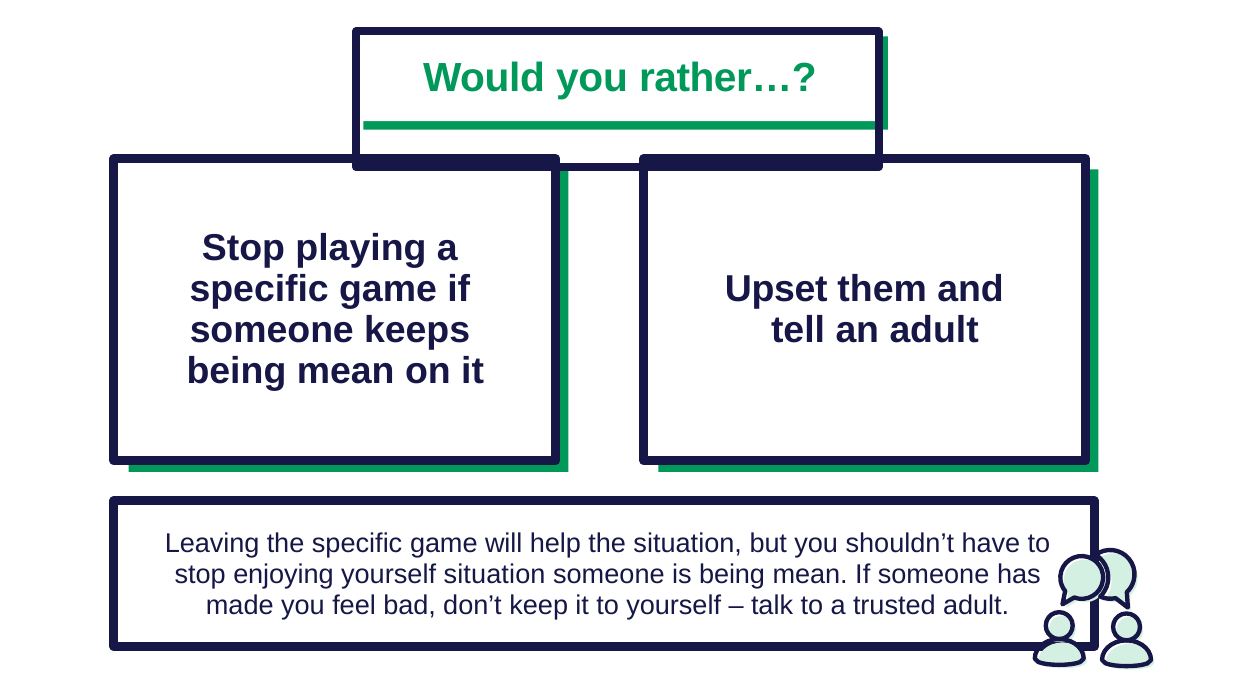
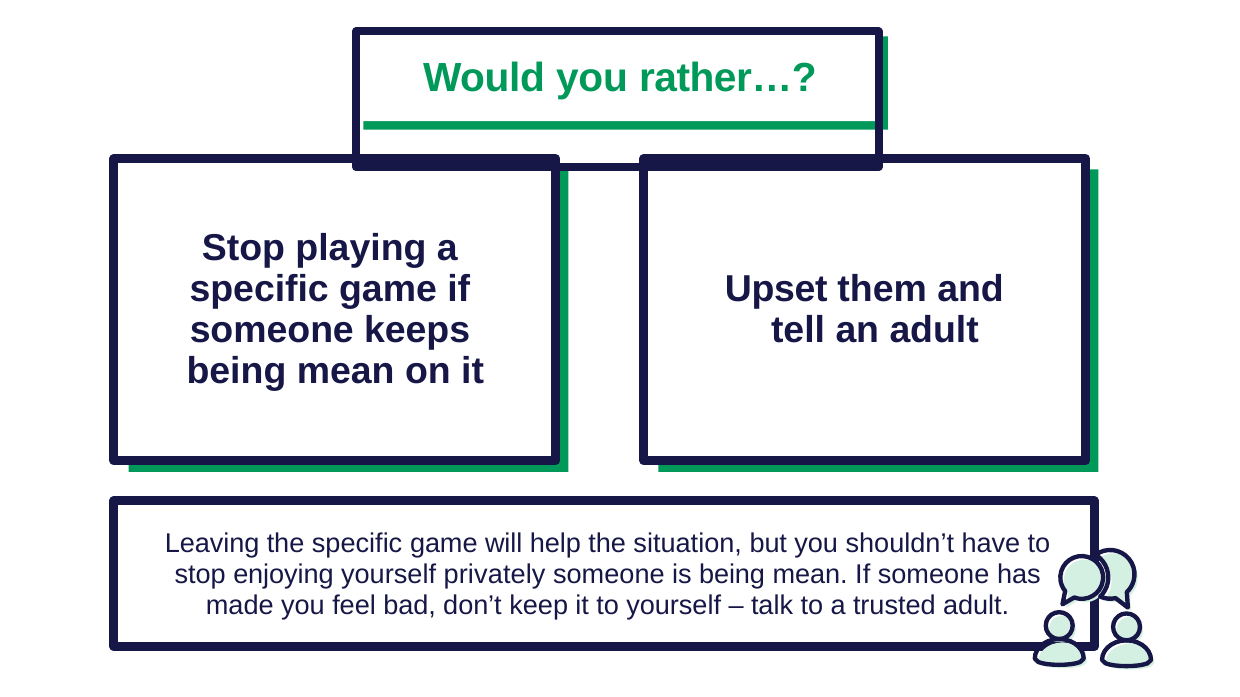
yourself situation: situation -> privately
